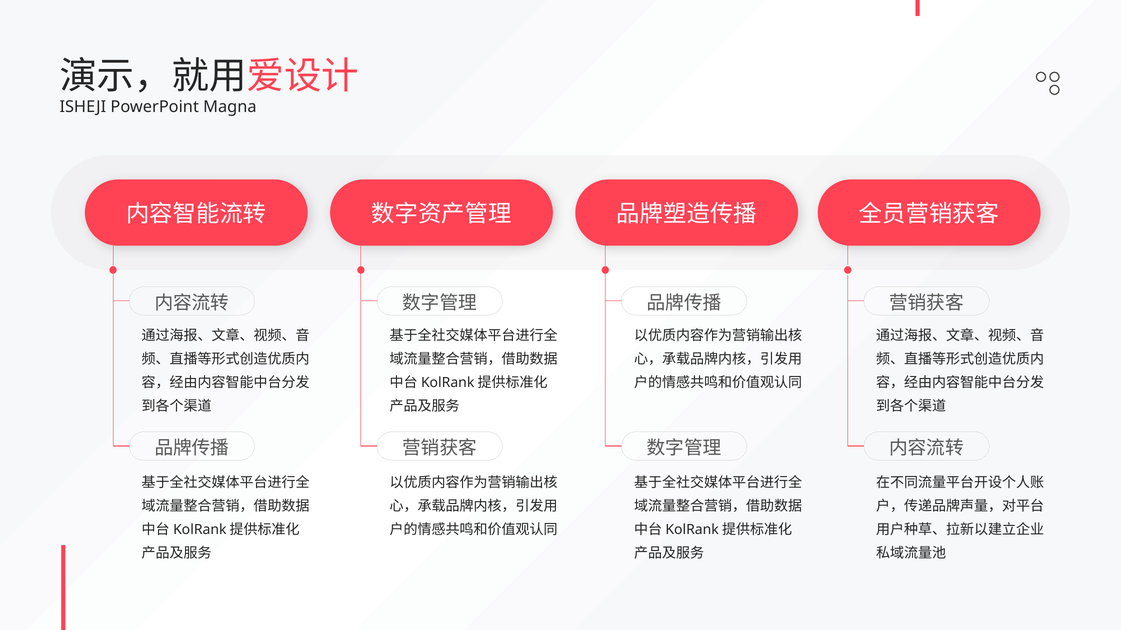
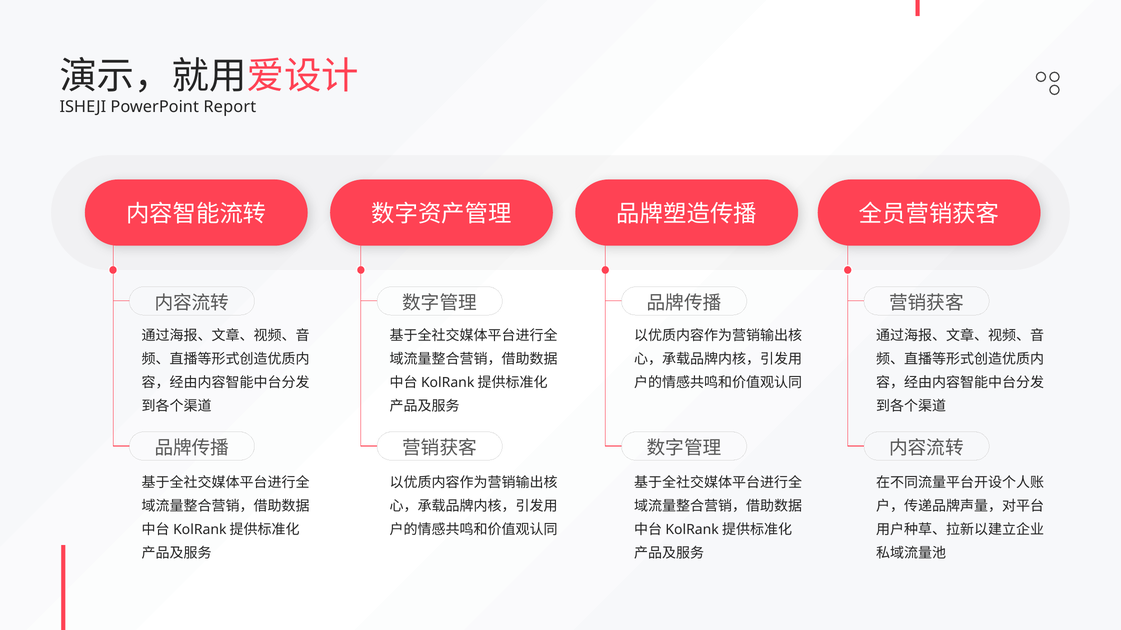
Magna: Magna -> Report
